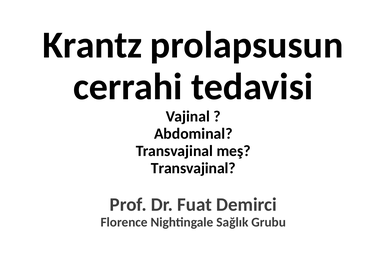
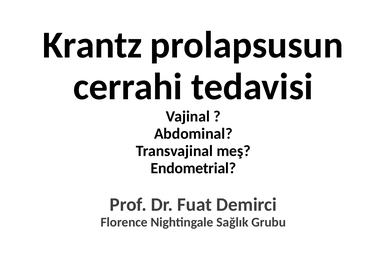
Transvajinal at (193, 168): Transvajinal -> Endometrial
